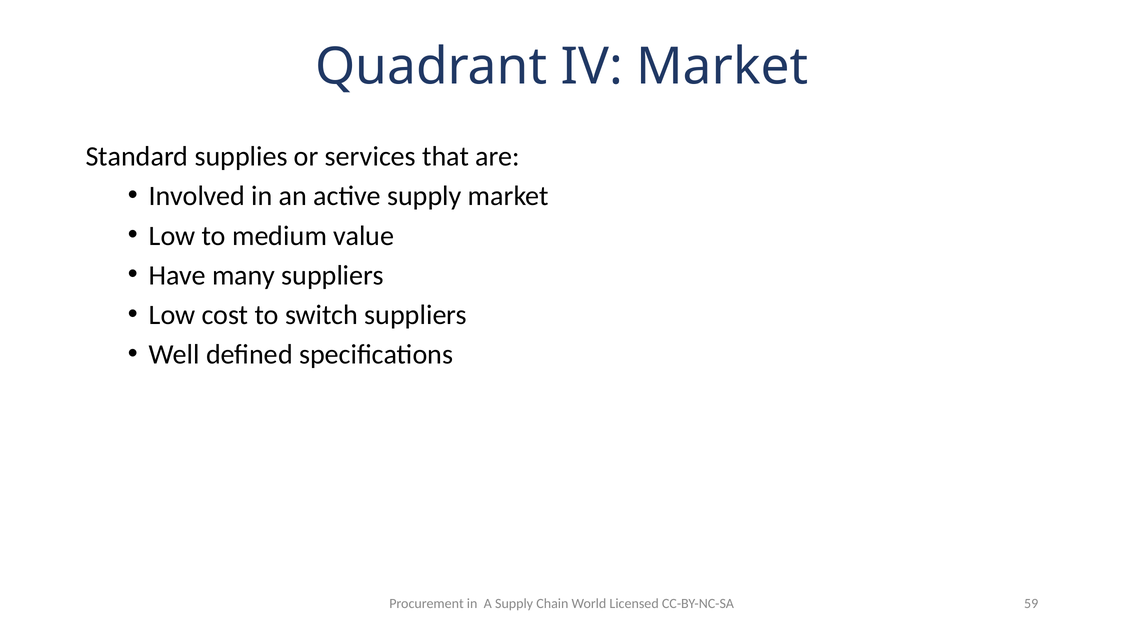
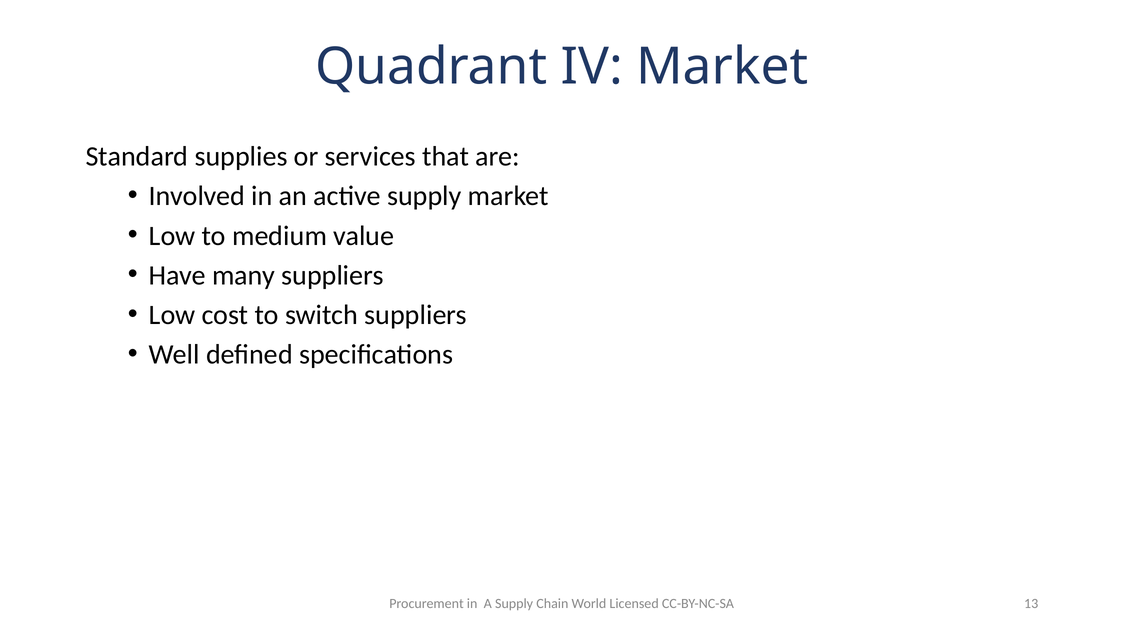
59: 59 -> 13
